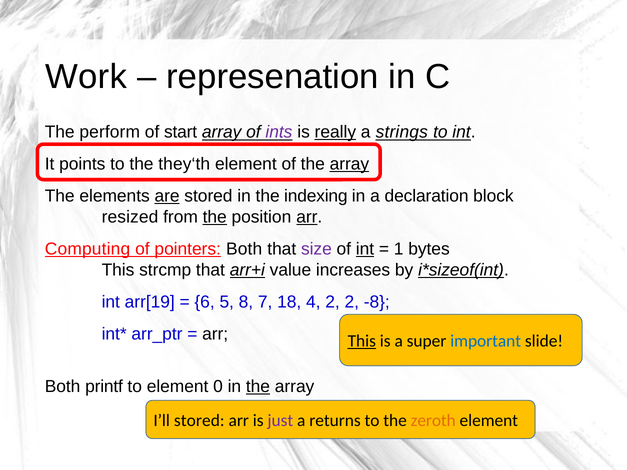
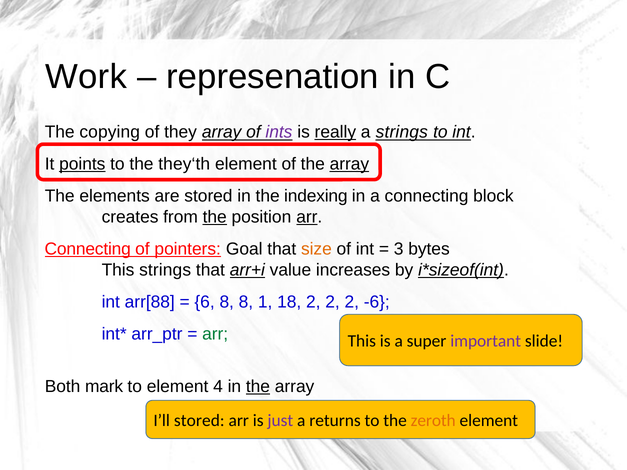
perform: perform -> copying
start: start -> they
points underline: none -> present
are underline: present -> none
a declaration: declaration -> connecting
resized: resized -> creates
Computing at (88, 249): Computing -> Connecting
pointers Both: Both -> Goal
size colour: purple -> orange
int at (365, 249) underline: present -> none
1: 1 -> 3
This strcmp: strcmp -> strings
arr[19: arr[19 -> arr[88
6 5: 5 -> 8
7: 7 -> 1
18 4: 4 -> 2
-8: -8 -> -6
arr at (215, 334) colour: black -> green
This at (362, 341) underline: present -> none
important colour: blue -> purple
printf: printf -> mark
0: 0 -> 4
